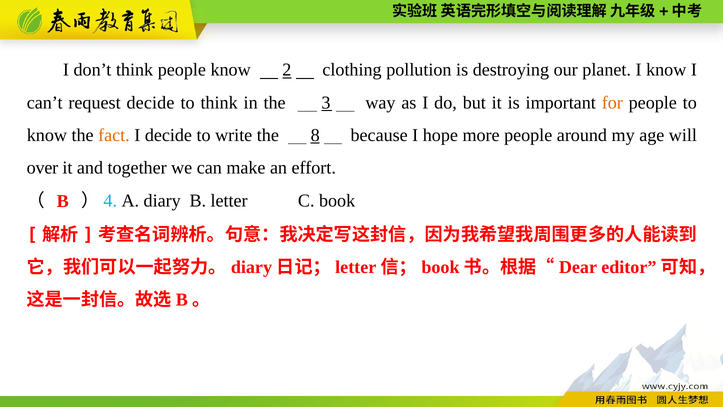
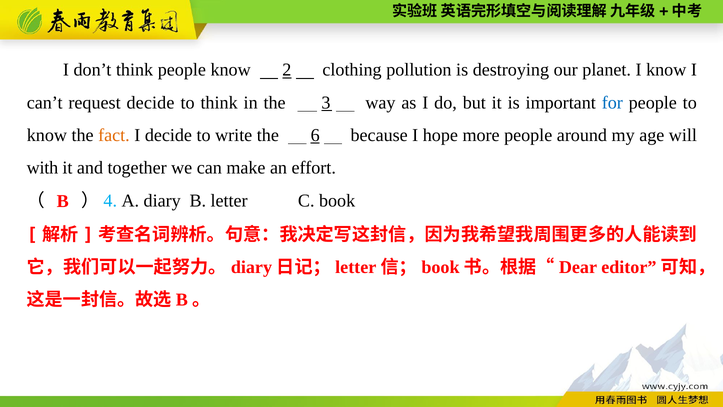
for colour: orange -> blue
8: 8 -> 6
over: over -> with
